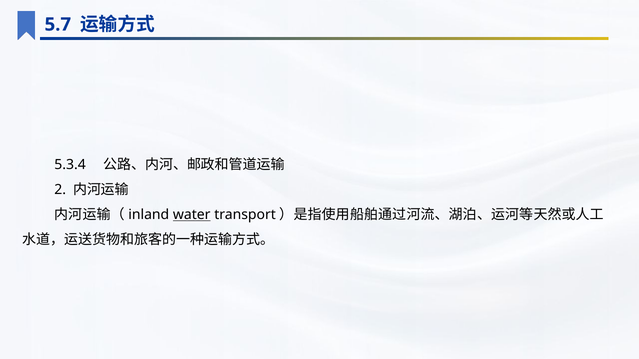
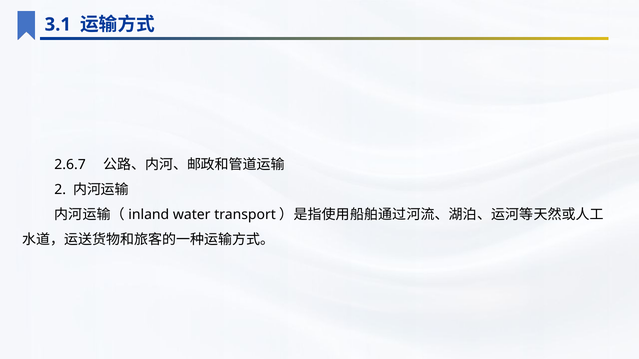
5.7: 5.7 -> 3.1
5.3.4: 5.3.4 -> 2.6.7
water underline: present -> none
